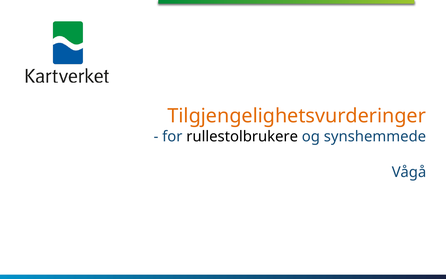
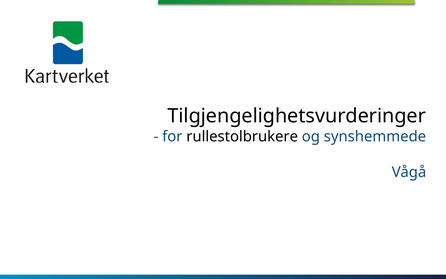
Tilgjengelighetsvurderinger colour: orange -> black
